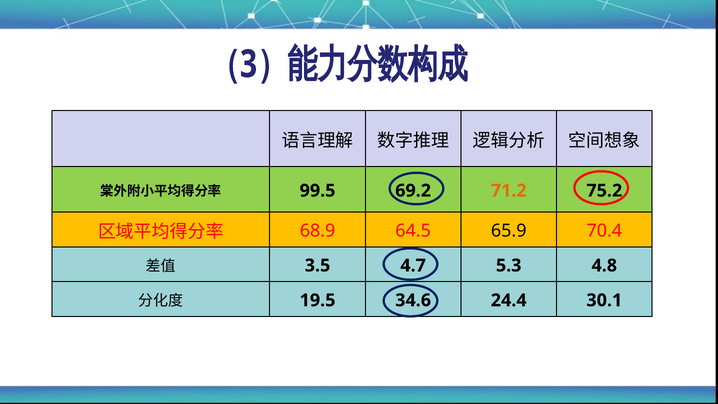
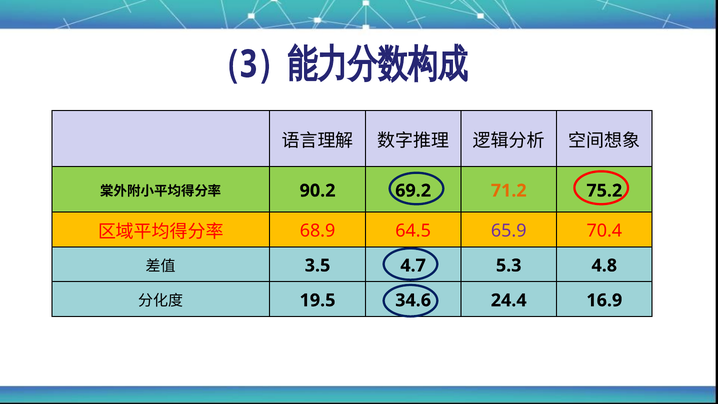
99.5: 99.5 -> 90.2
65.9 colour: black -> purple
30.1: 30.1 -> 16.9
